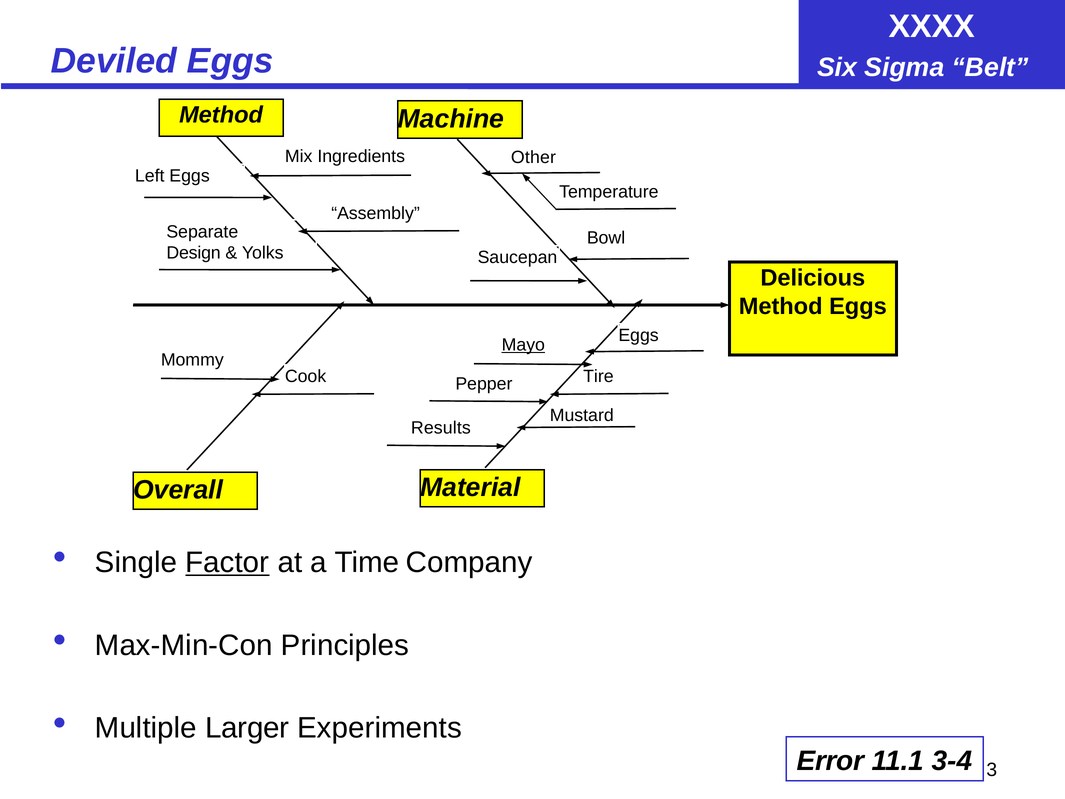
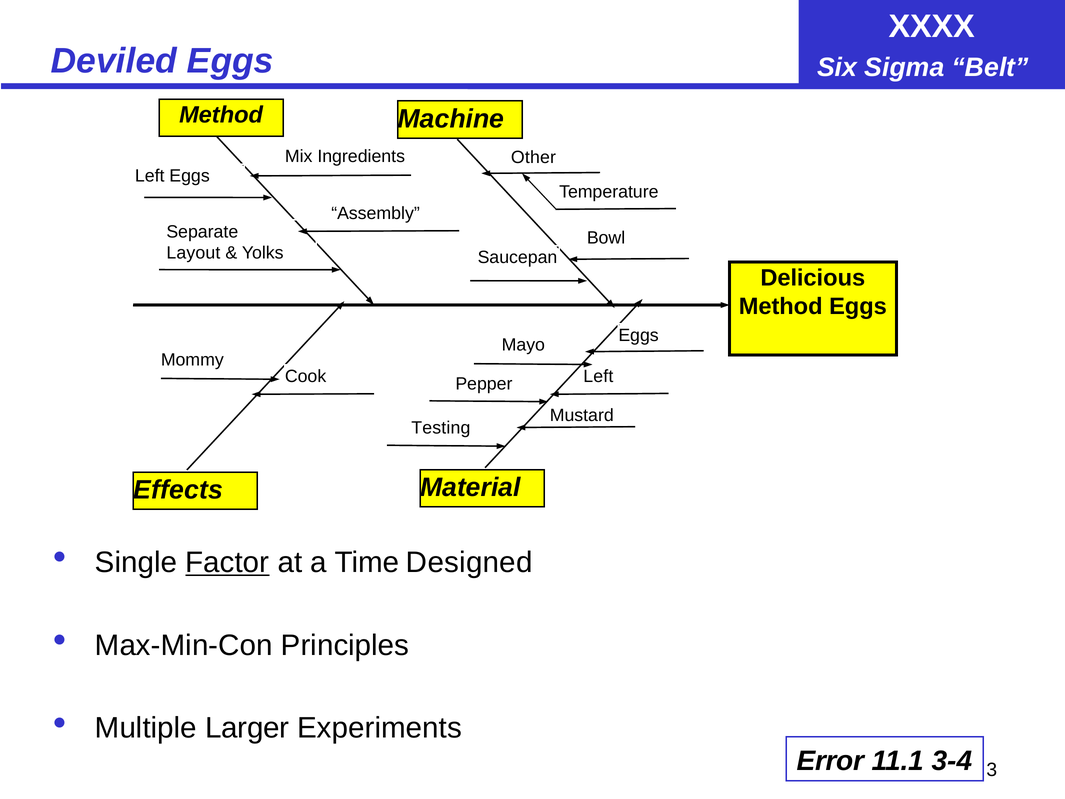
Design: Design -> Layout
Mayo underline: present -> none
Tire at (598, 376): Tire -> Left
Results: Results -> Testing
Overall: Overall -> Effects
Company: Company -> Designed
